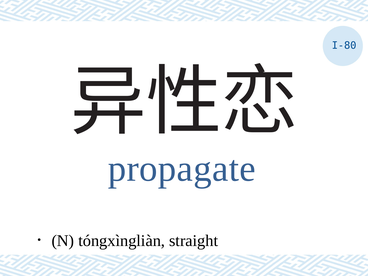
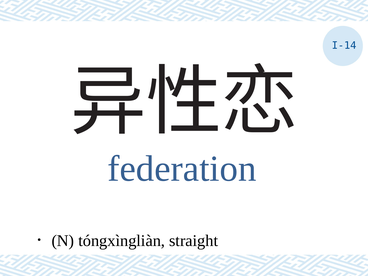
I-80: I-80 -> I-14
propagate: propagate -> federation
